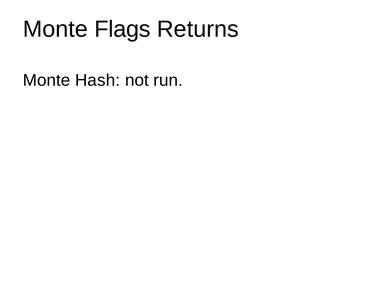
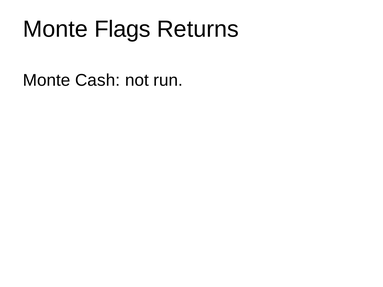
Hash: Hash -> Cash
